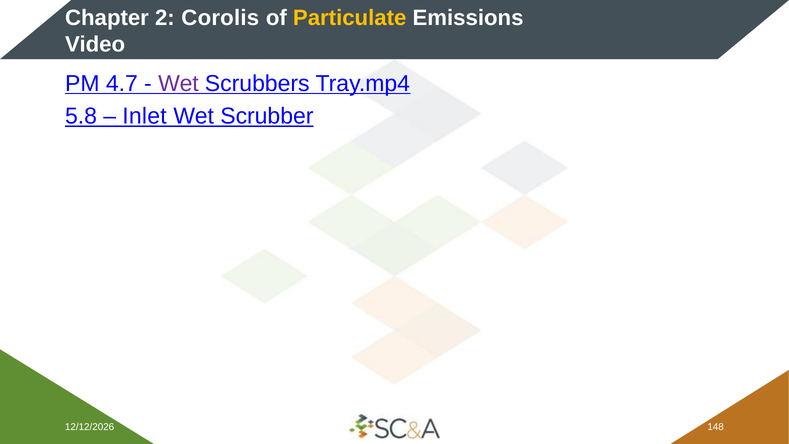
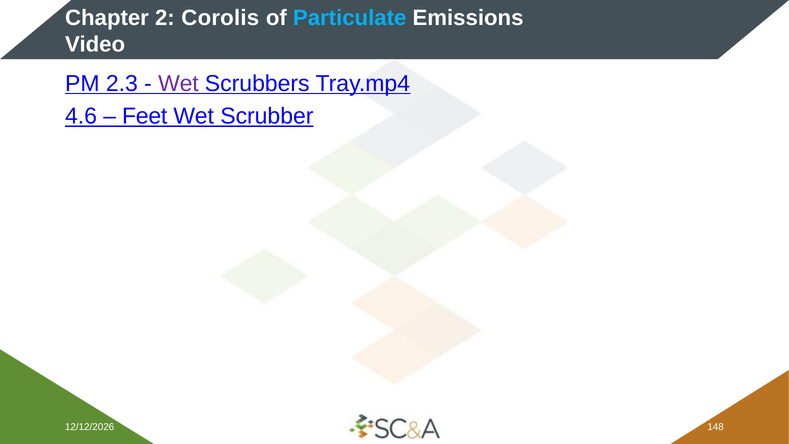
Particulate colour: yellow -> light blue
4.7: 4.7 -> 2.3
5.8: 5.8 -> 4.6
Inlet: Inlet -> Feet
